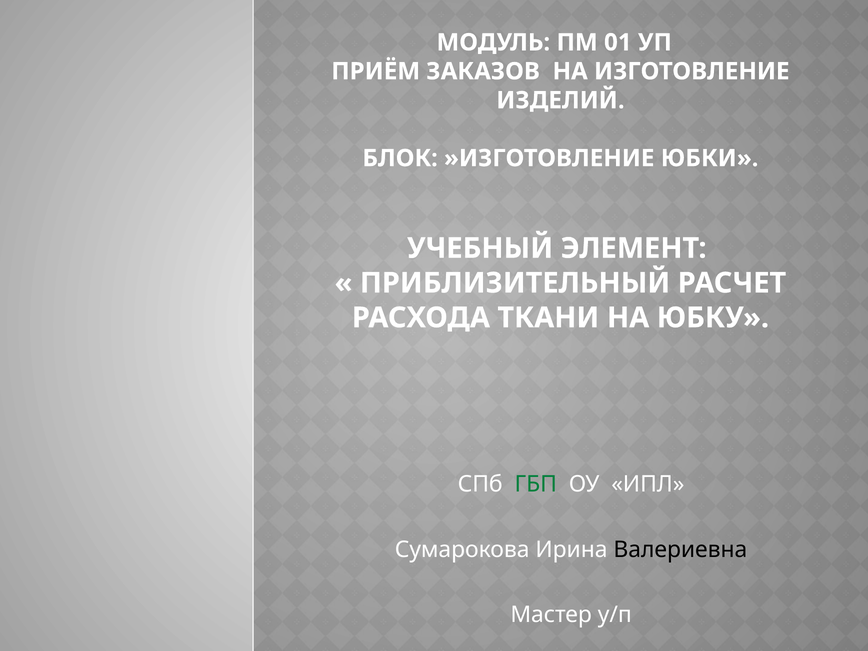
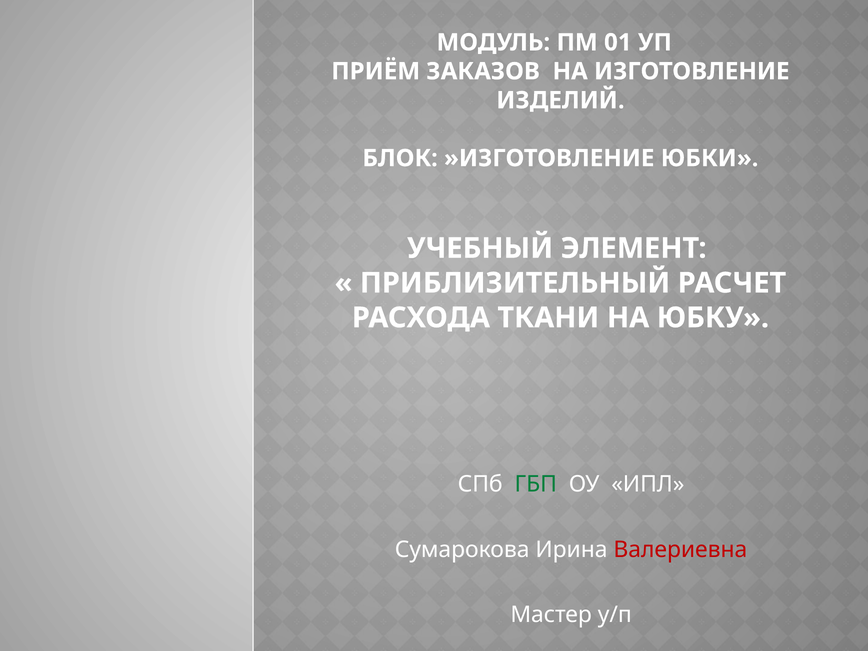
Валериевна colour: black -> red
